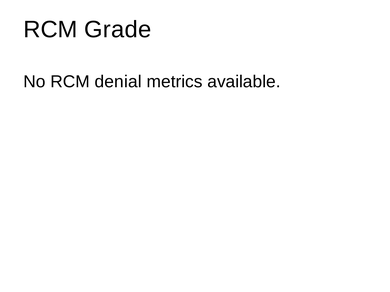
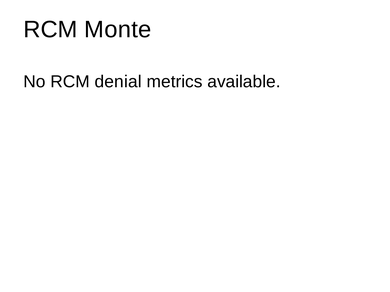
Grade: Grade -> Monte
